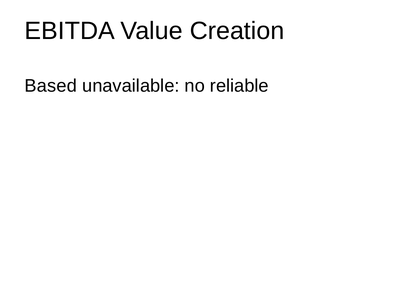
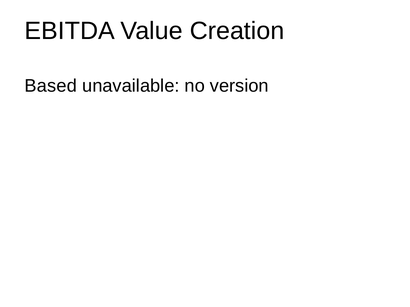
reliable: reliable -> version
